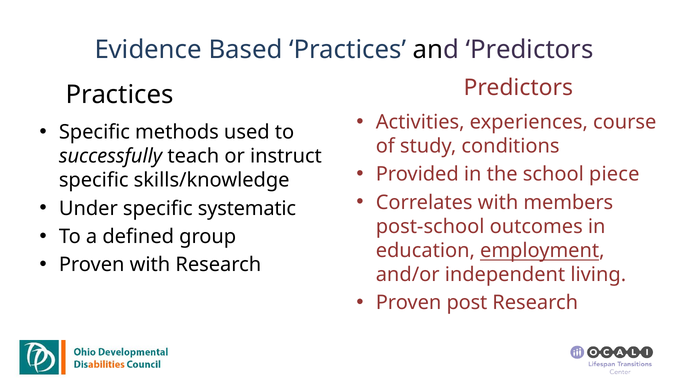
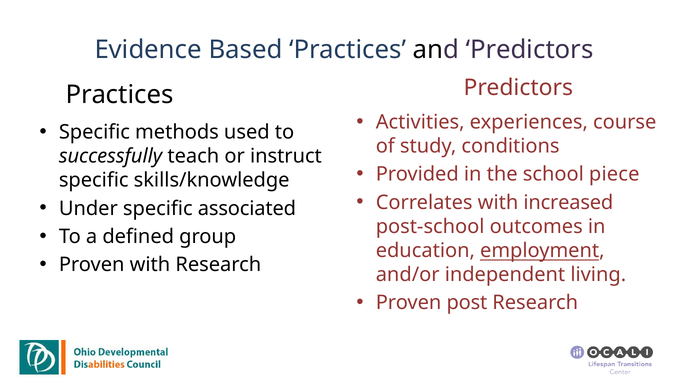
members: members -> increased
systematic: systematic -> associated
